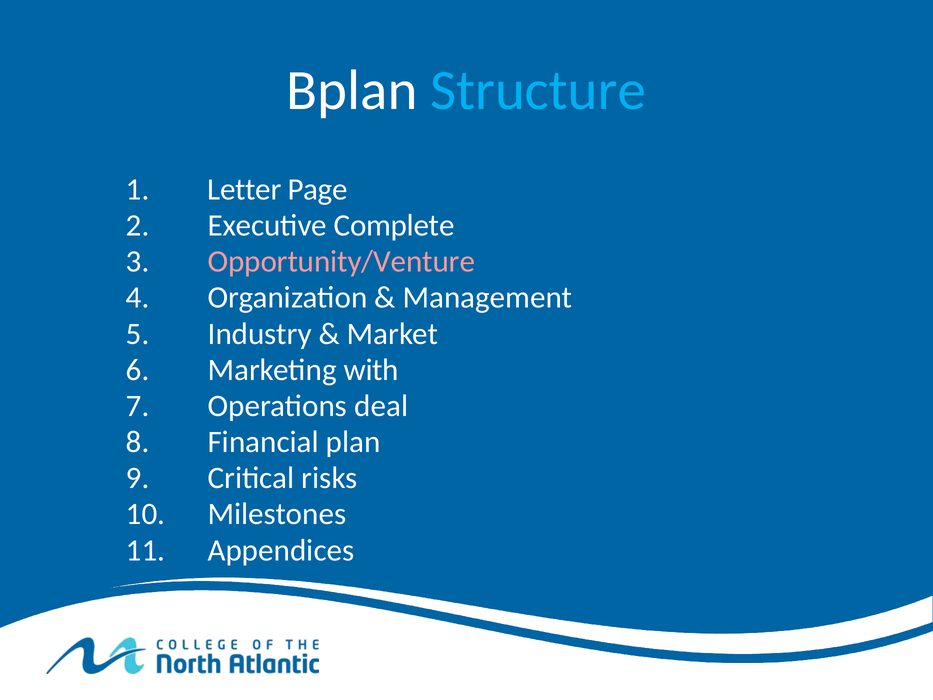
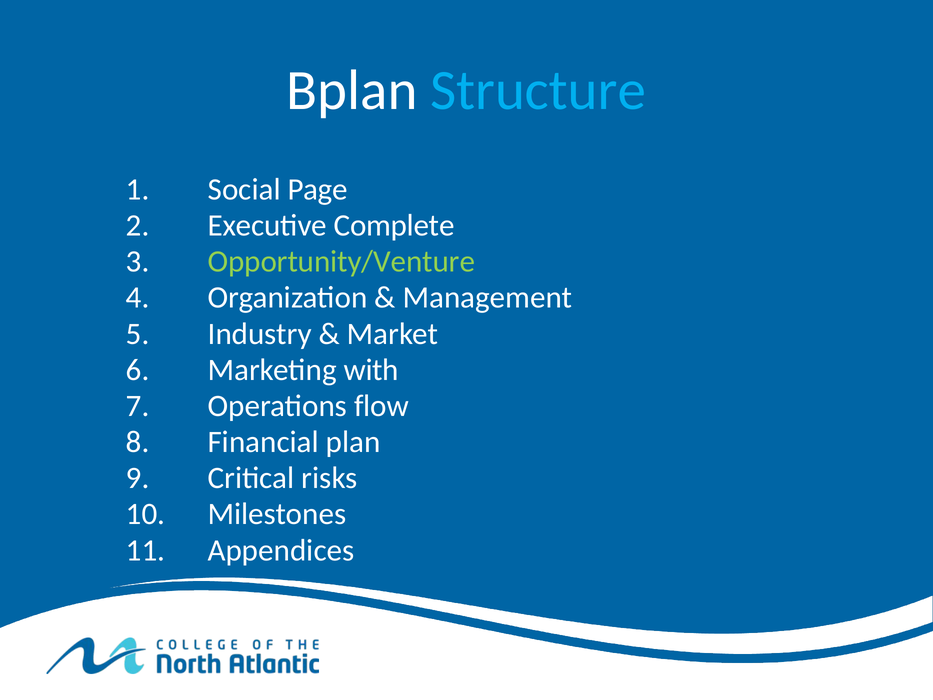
Letter: Letter -> Social
Opportunity/Venture colour: pink -> light green
deal: deal -> flow
